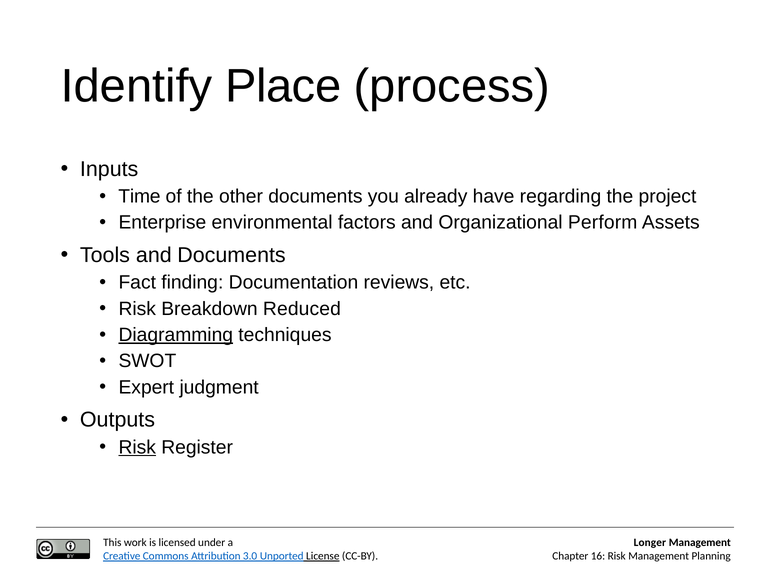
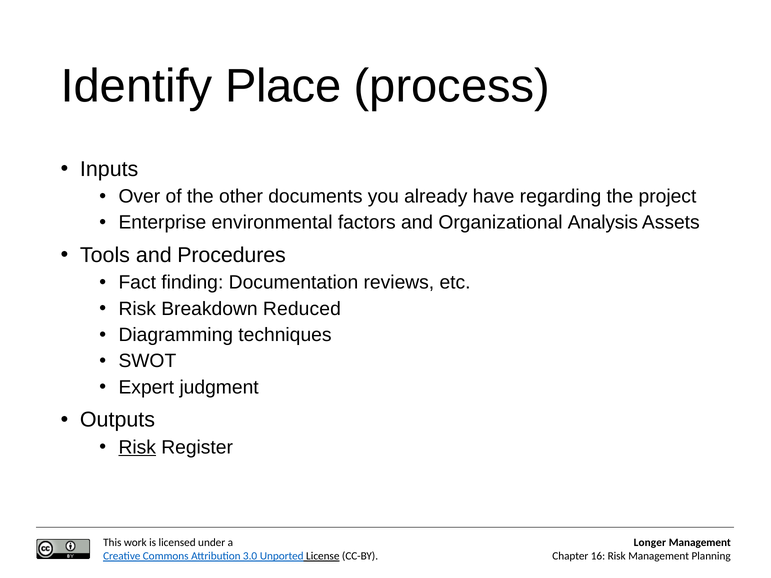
Time: Time -> Over
Perform: Perform -> Analysis
and Documents: Documents -> Procedures
Diagramming underline: present -> none
